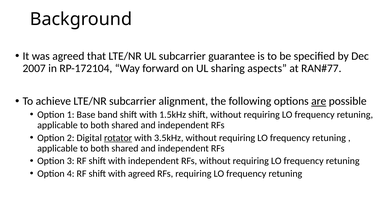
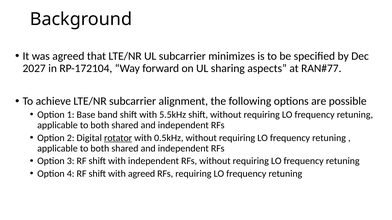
guarantee: guarantee -> minimizes
2007: 2007 -> 2027
are underline: present -> none
1.5kHz: 1.5kHz -> 5.5kHz
3.5kHz: 3.5kHz -> 0.5kHz
